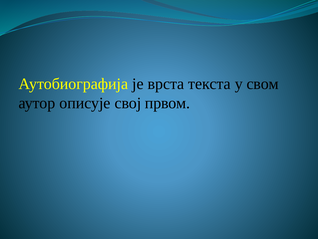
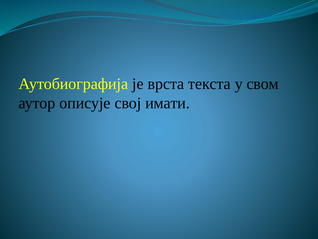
првом: првом -> имати
